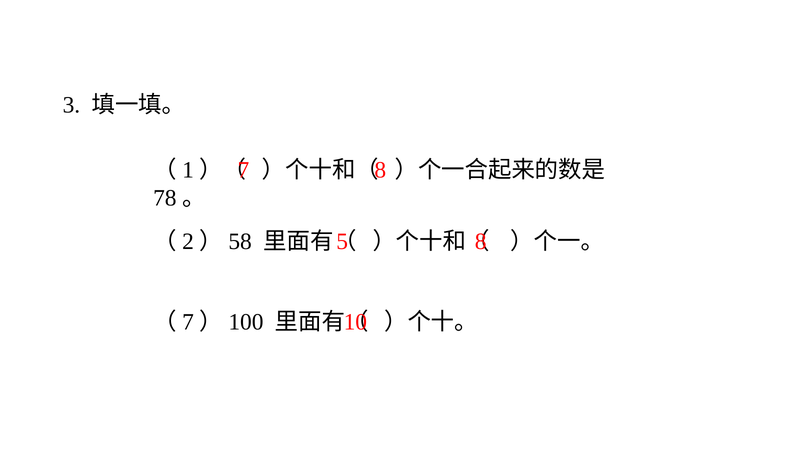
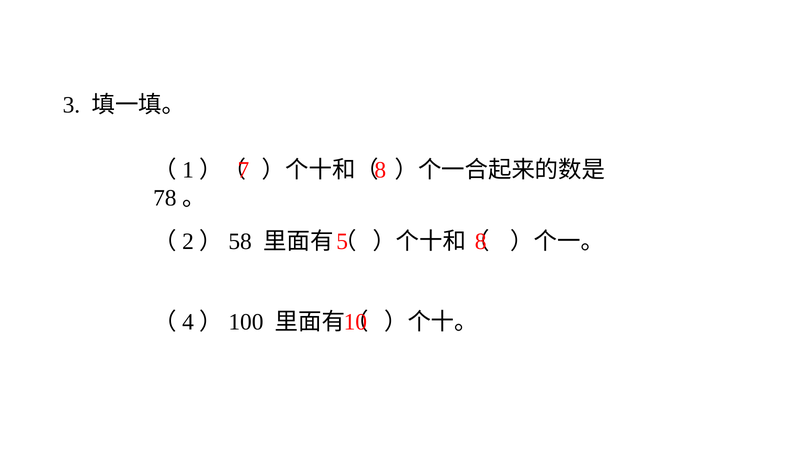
7 at (188, 322): 7 -> 4
